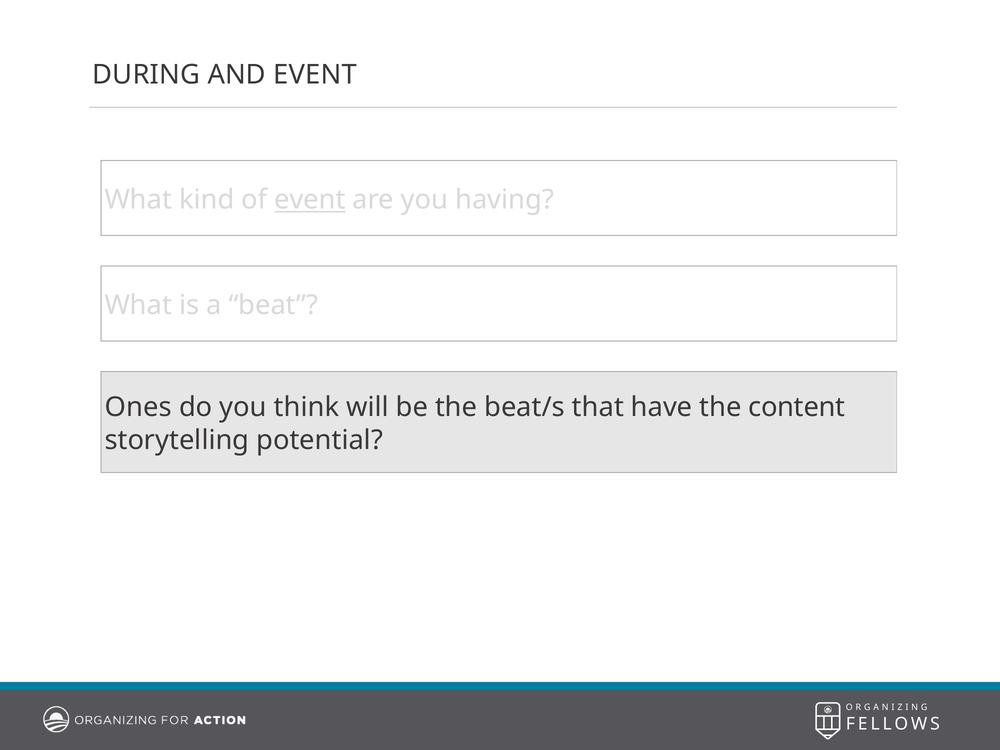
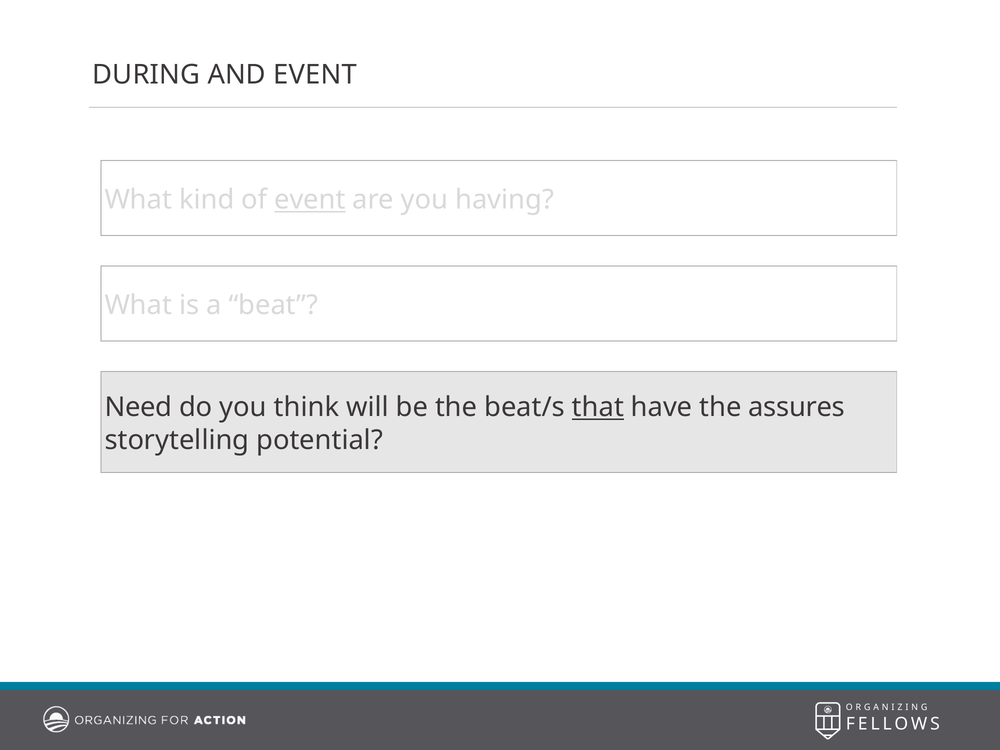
Ones: Ones -> Need
that underline: none -> present
content: content -> assures
